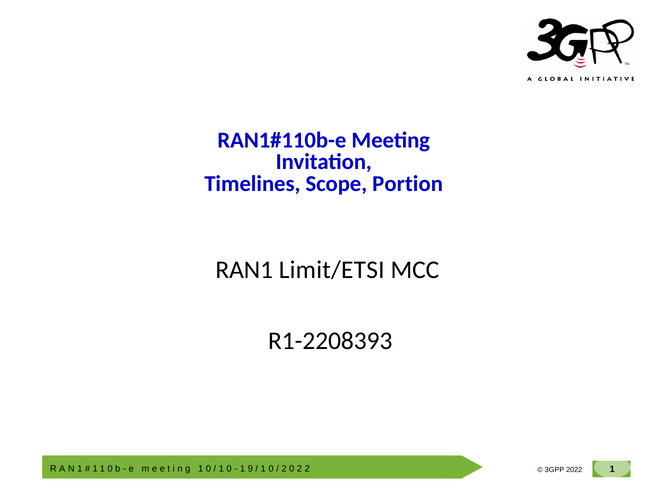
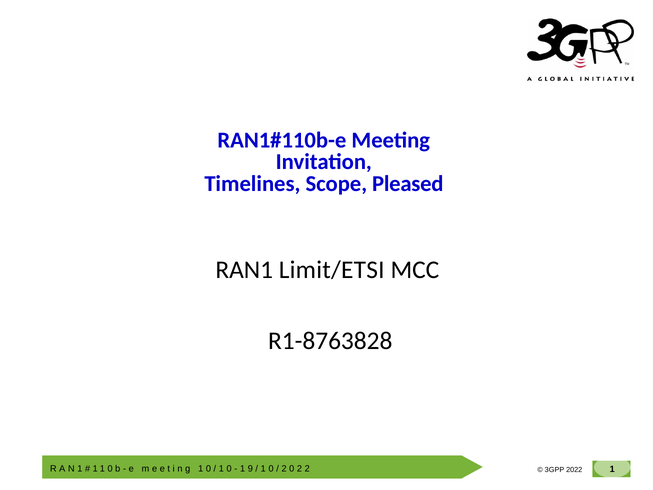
Portion: Portion -> Pleased
R1-2208393: R1-2208393 -> R1-8763828
